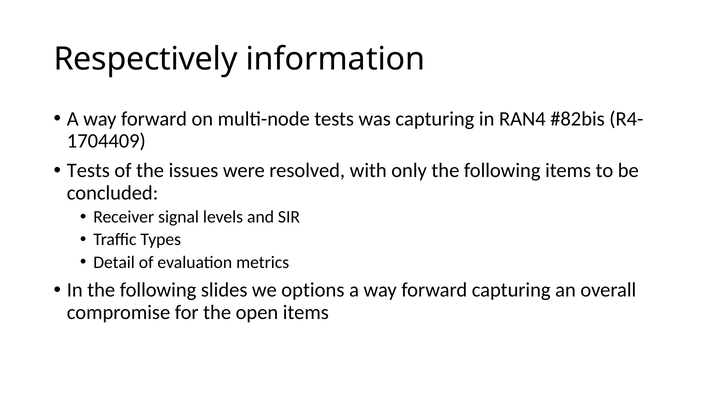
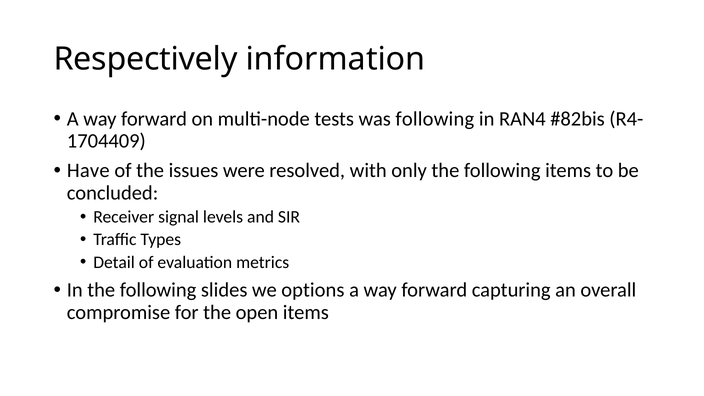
was capturing: capturing -> following
Tests at (88, 171): Tests -> Have
